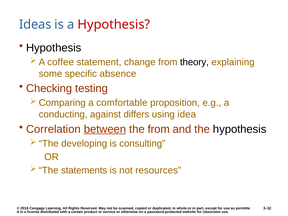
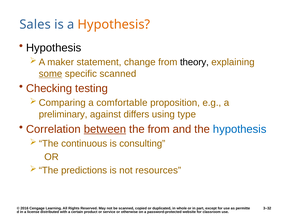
Ideas: Ideas -> Sales
Hypothesis at (114, 24) colour: red -> orange
coffee: coffee -> maker
some underline: none -> present
specific absence: absence -> scanned
conducting: conducting -> preliminary
idea: idea -> type
hypothesis at (240, 129) colour: black -> blue
developing: developing -> continuous
statements: statements -> predictions
